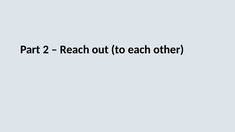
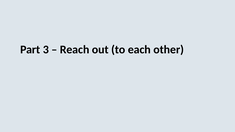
2: 2 -> 3
